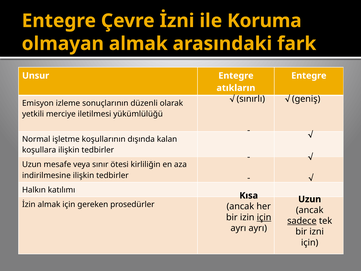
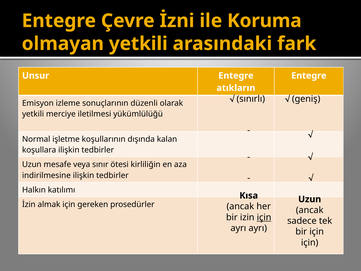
olmayan almak: almak -> yetkili
sadece underline: present -> none
bir izni: izni -> için
